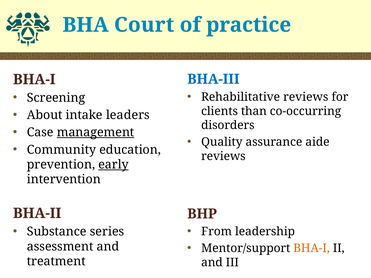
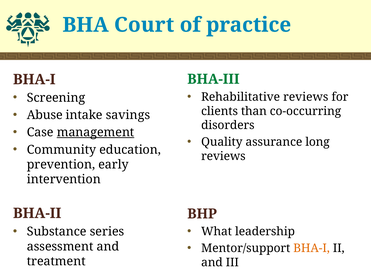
BHA-III colour: blue -> green
About: About -> Abuse
leaders: leaders -> savings
aide: aide -> long
early underline: present -> none
From: From -> What
